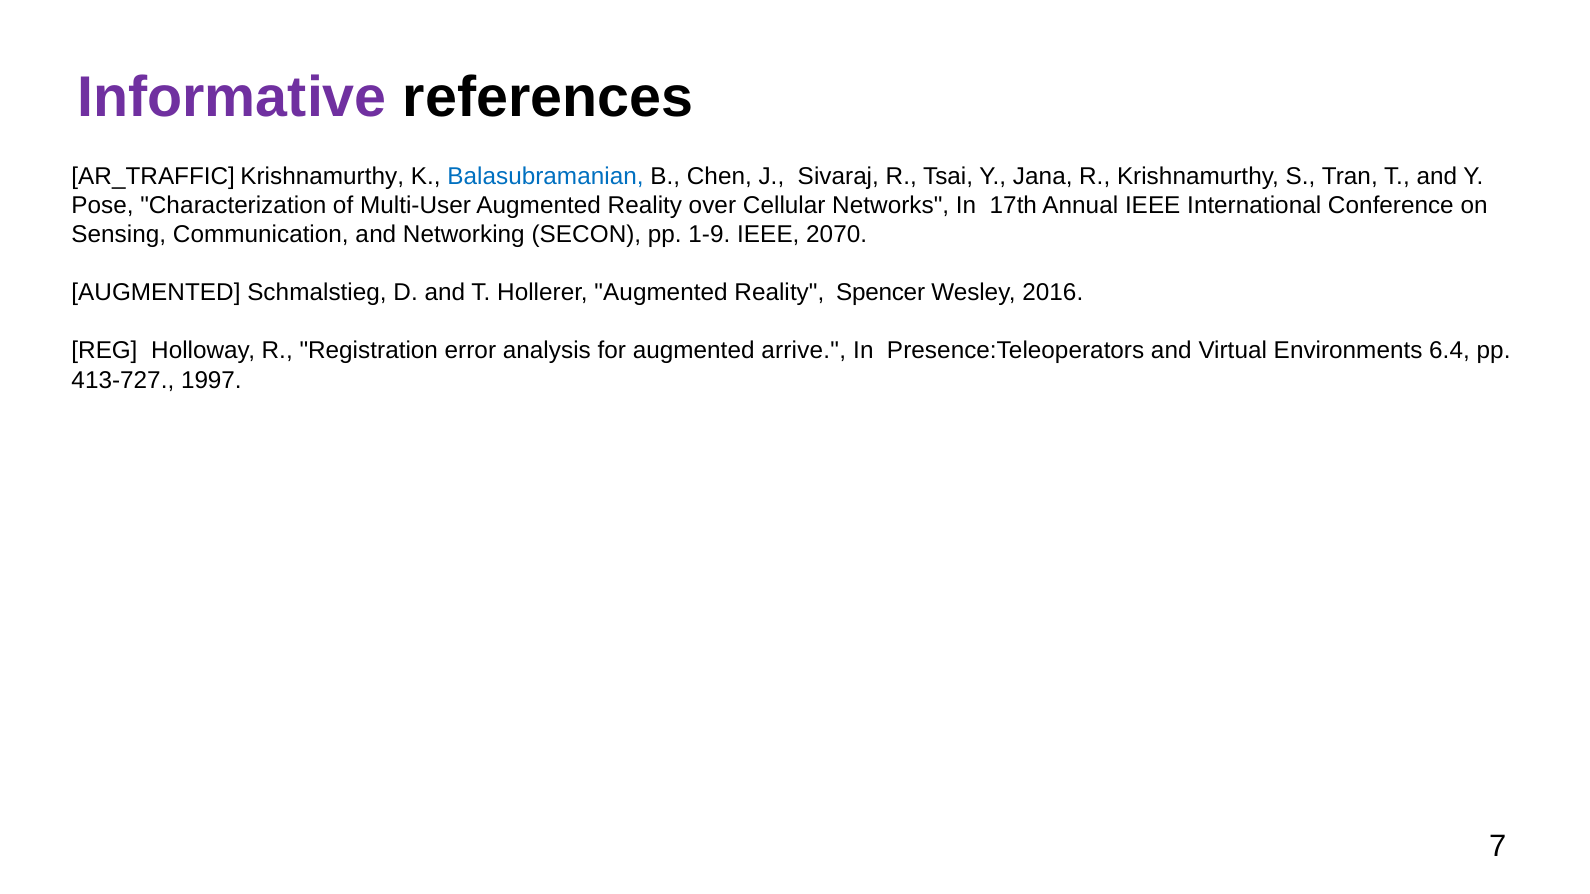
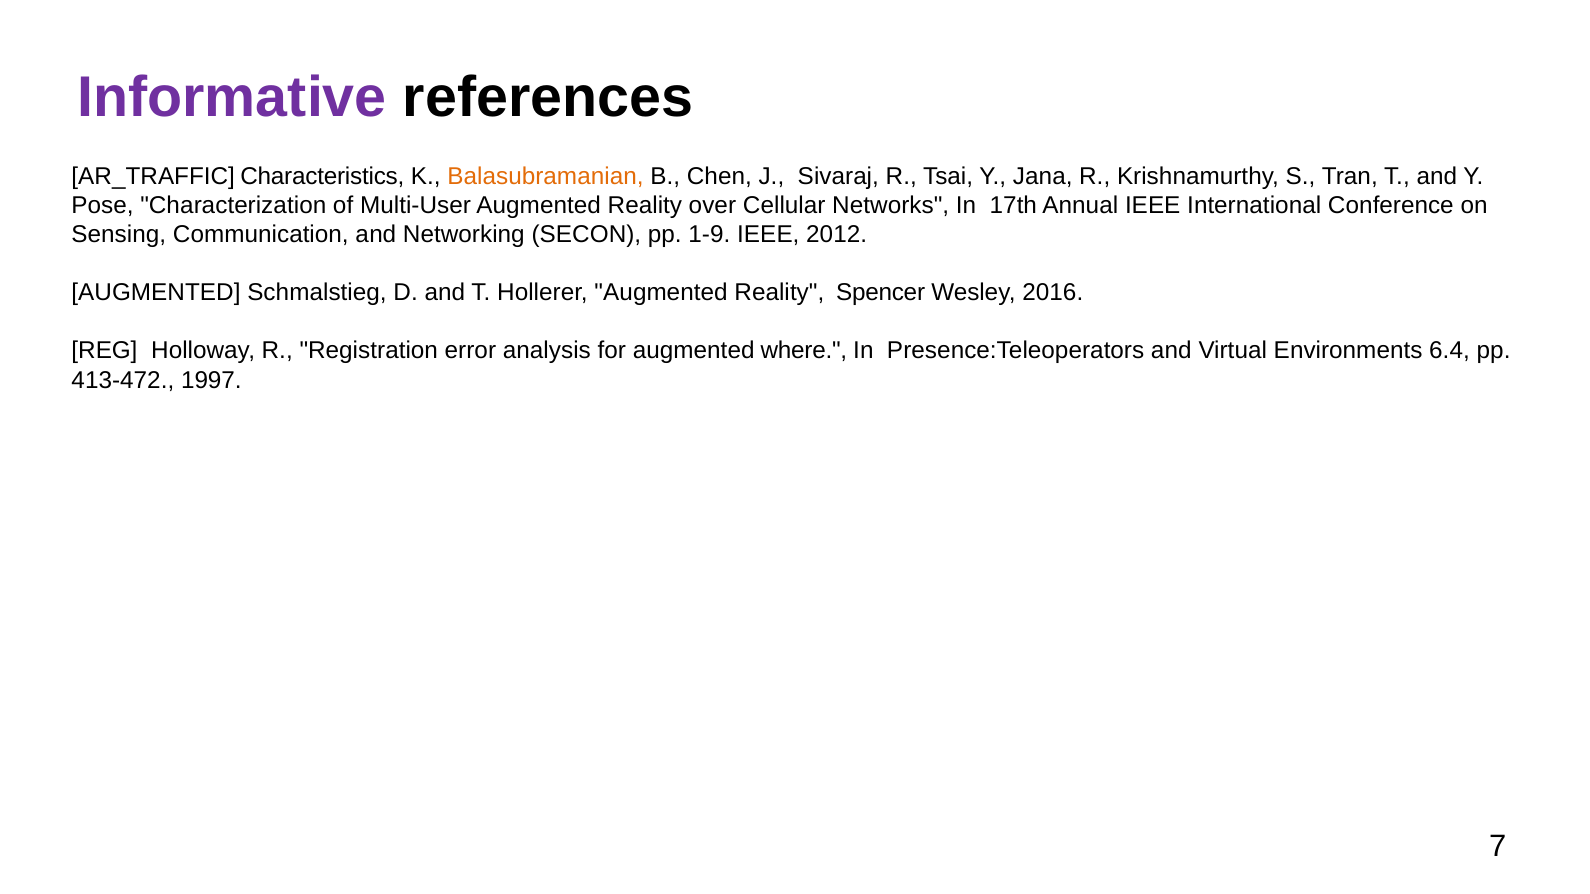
AR_TRAFFIC Krishnamurthy: Krishnamurthy -> Characteristics
Balasubramanian colour: blue -> orange
2070: 2070 -> 2012
arrive: arrive -> where
413-727: 413-727 -> 413-472
